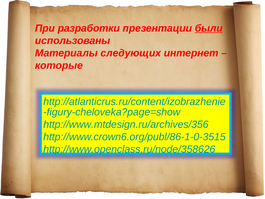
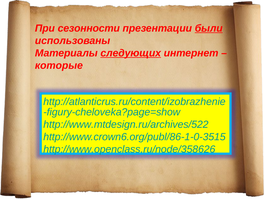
разработки: разработки -> сезонности
следующих underline: none -> present
http://www.mtdesign.ru/archives/356: http://www.mtdesign.ru/archives/356 -> http://www.mtdesign.ru/archives/522
